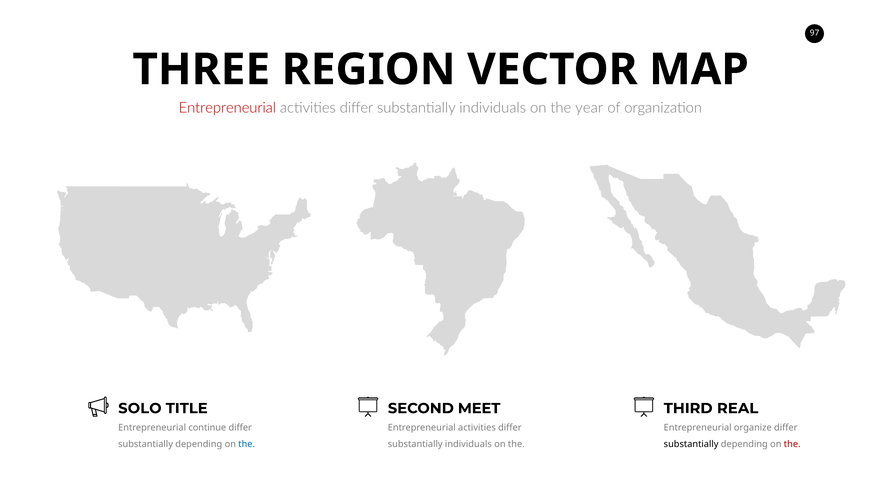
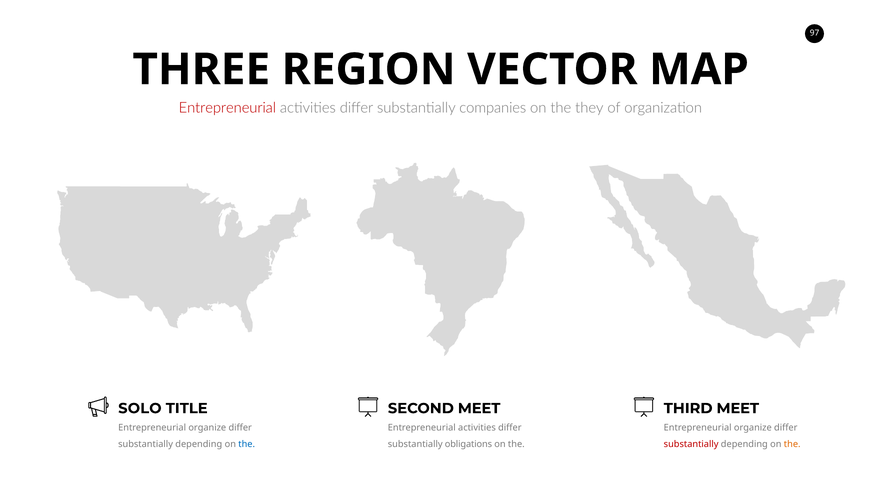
individuals at (493, 108): individuals -> companies
year: year -> they
THIRD REAL: REAL -> MEET
continue at (207, 428): continue -> organize
individuals at (468, 445): individuals -> obligations
substantially at (691, 445) colour: black -> red
the at (792, 445) colour: red -> orange
